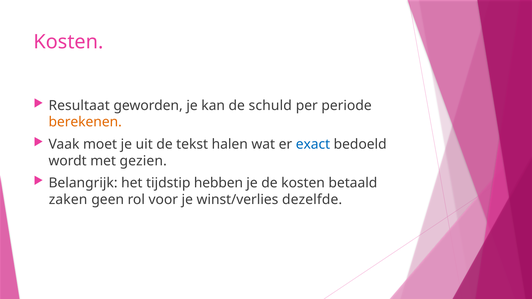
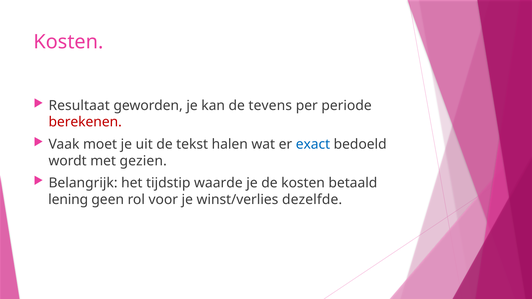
schuld: schuld -> tevens
berekenen colour: orange -> red
hebben: hebben -> waarde
zaken: zaken -> lening
